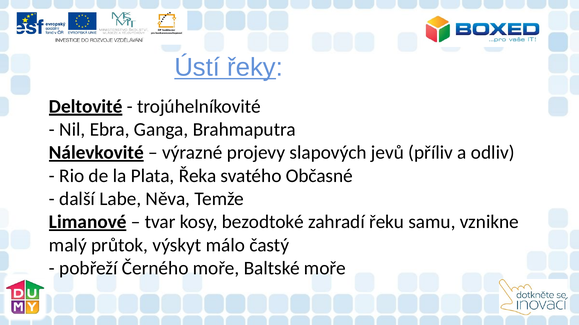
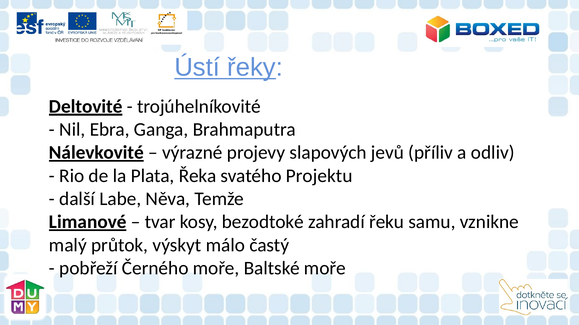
Občasné: Občasné -> Projektu
